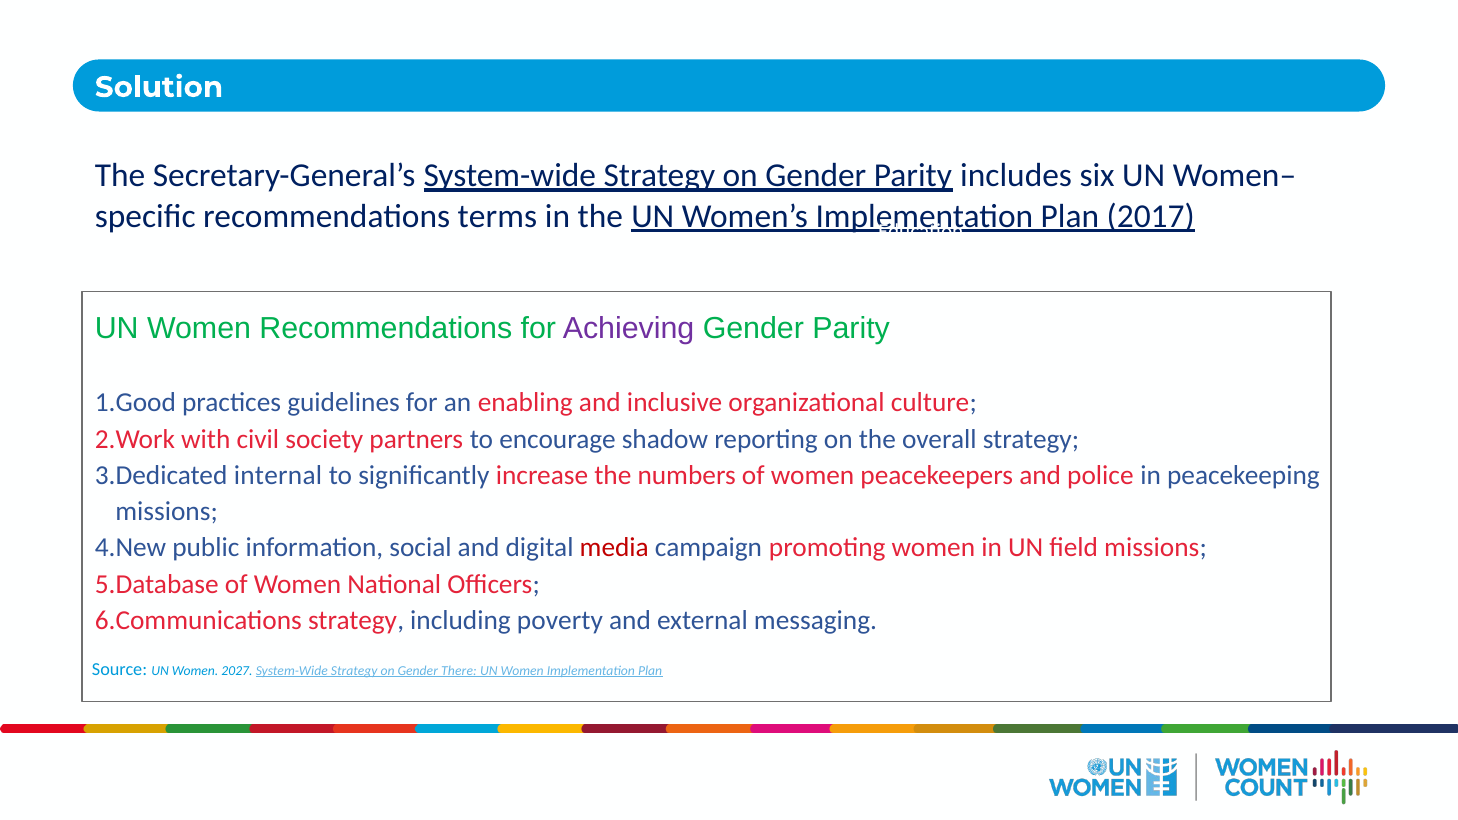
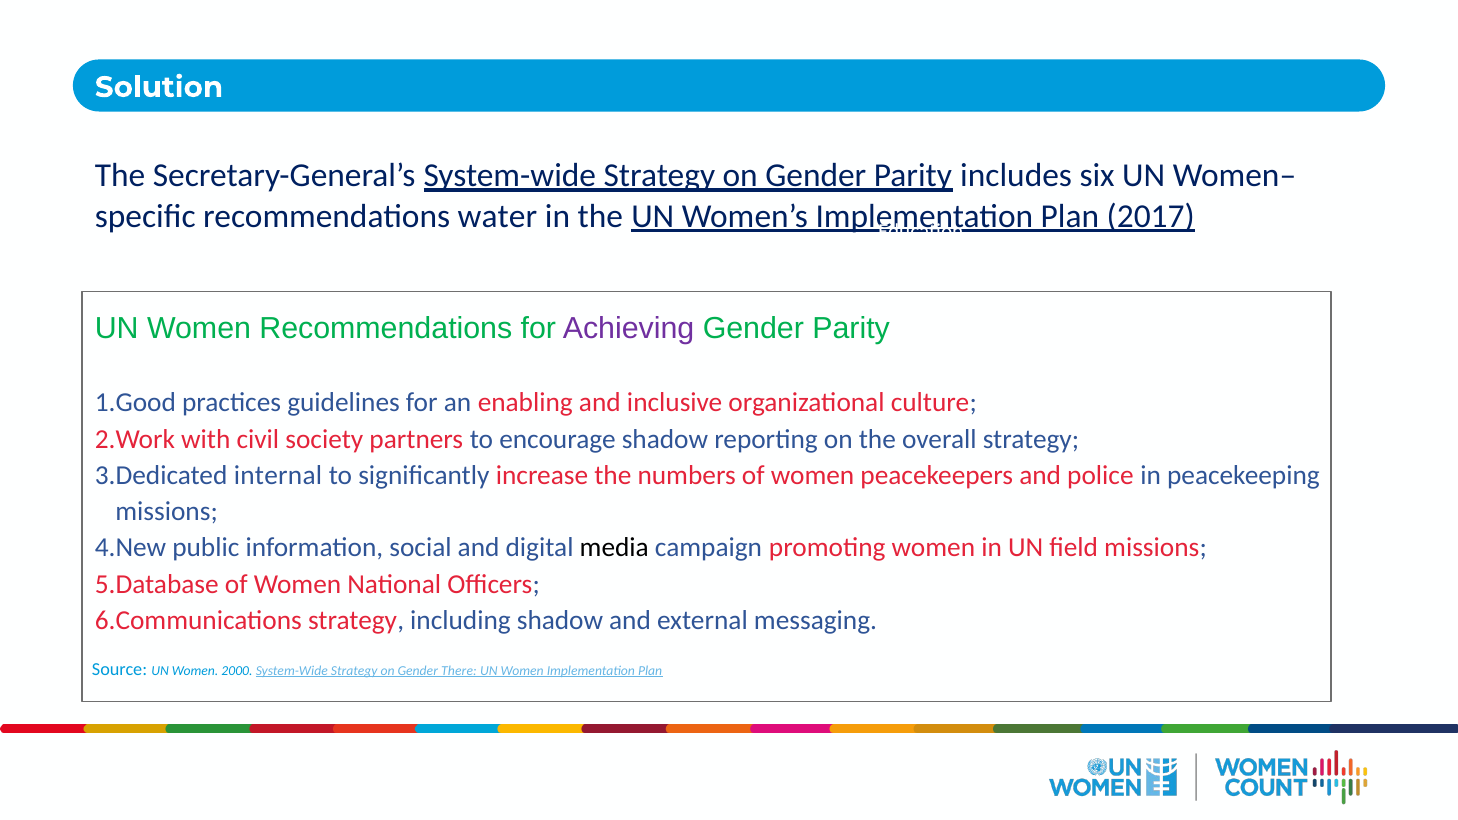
terms: terms -> water
media colour: red -> black
including poverty: poverty -> shadow
2027: 2027 -> 2000
